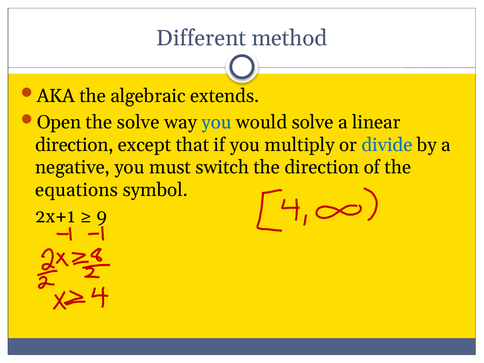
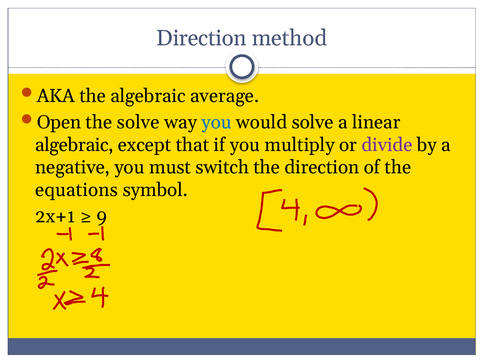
Different at (201, 38): Different -> Direction
extends: extends -> average
direction at (74, 145): direction -> algebraic
divide colour: blue -> purple
